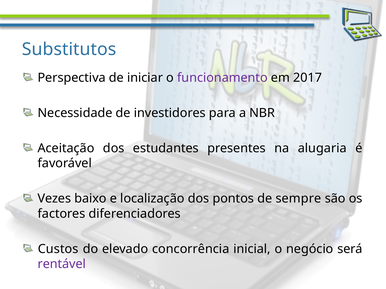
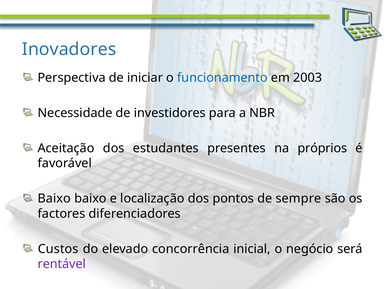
Substitutos: Substitutos -> Inovadores
funcionamento colour: purple -> blue
2017: 2017 -> 2003
alugaria: alugaria -> próprios
Vezes at (54, 199): Vezes -> Baixo
